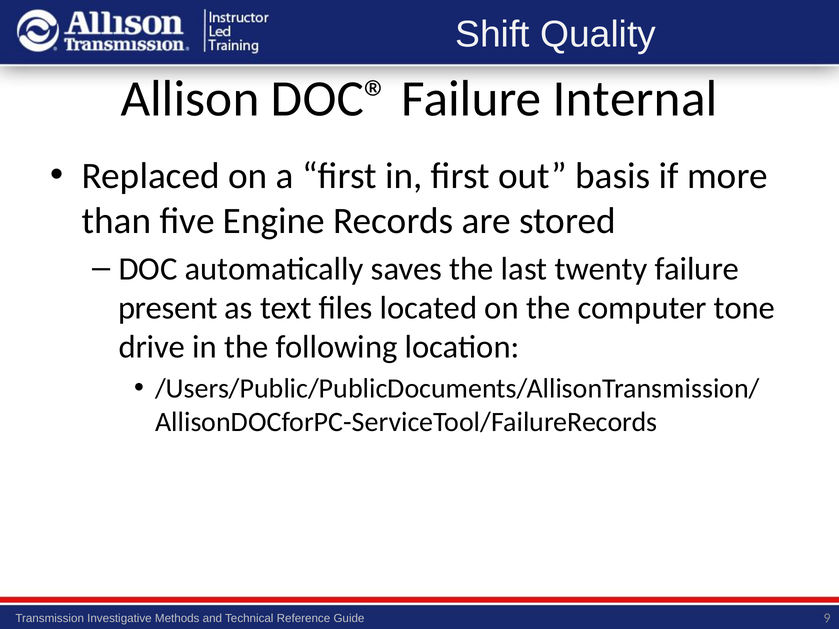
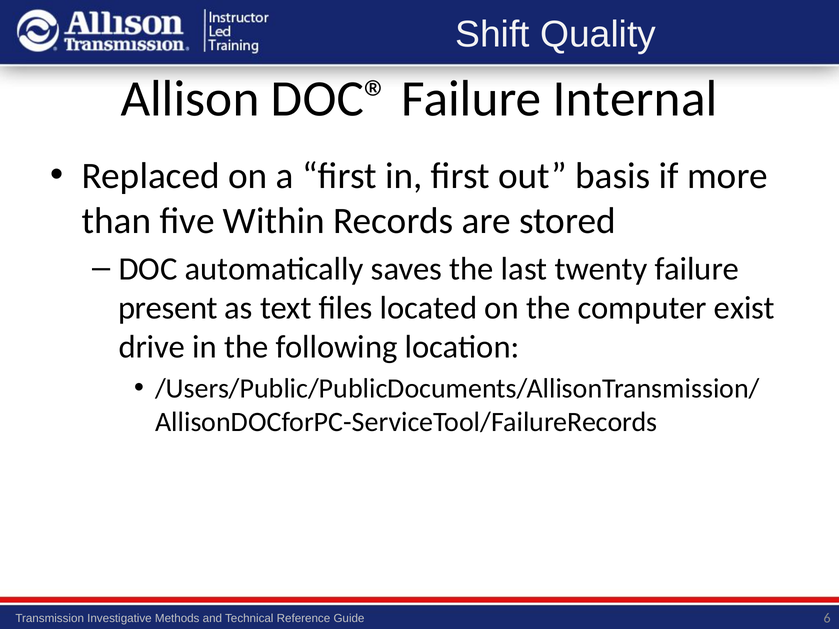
Engine: Engine -> Within
tone: tone -> exist
9: 9 -> 6
